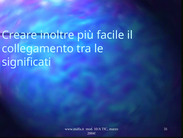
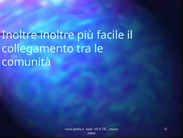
Creare at (19, 35): Creare -> Inoltre
significati: significati -> comunità
